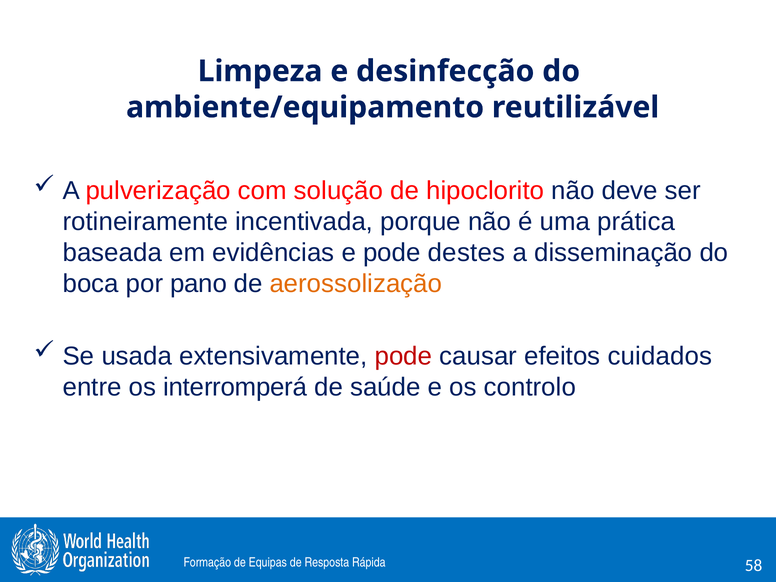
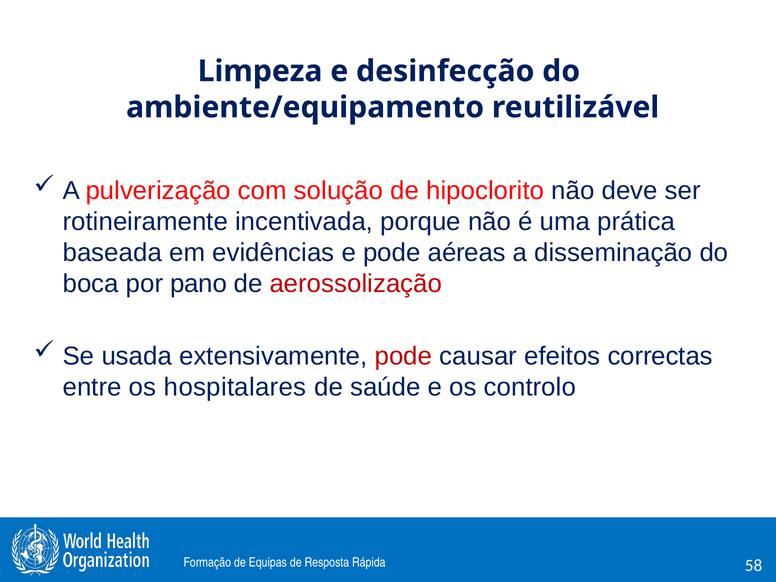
destes: destes -> aéreas
aerossolização colour: orange -> red
cuidados: cuidados -> correctas
interromperá: interromperá -> hospitalares
